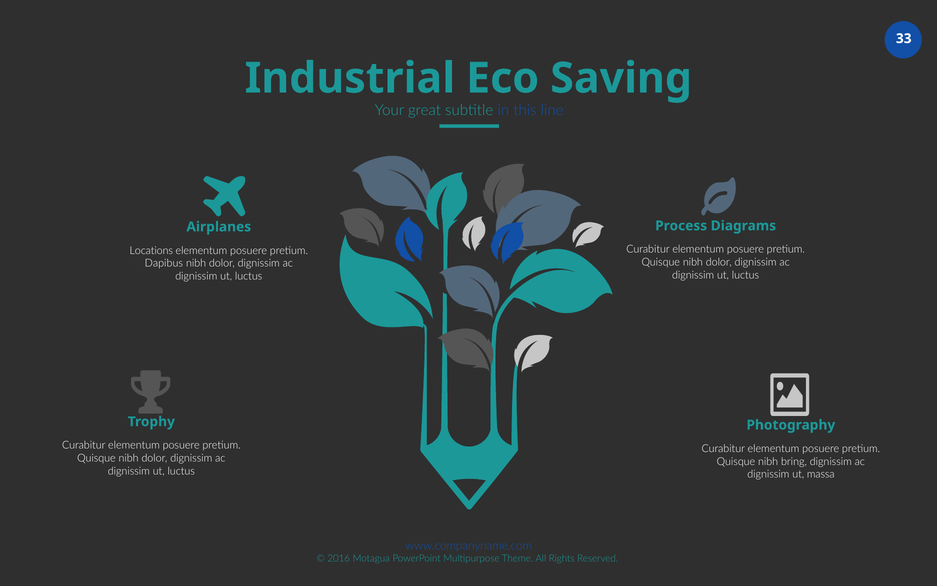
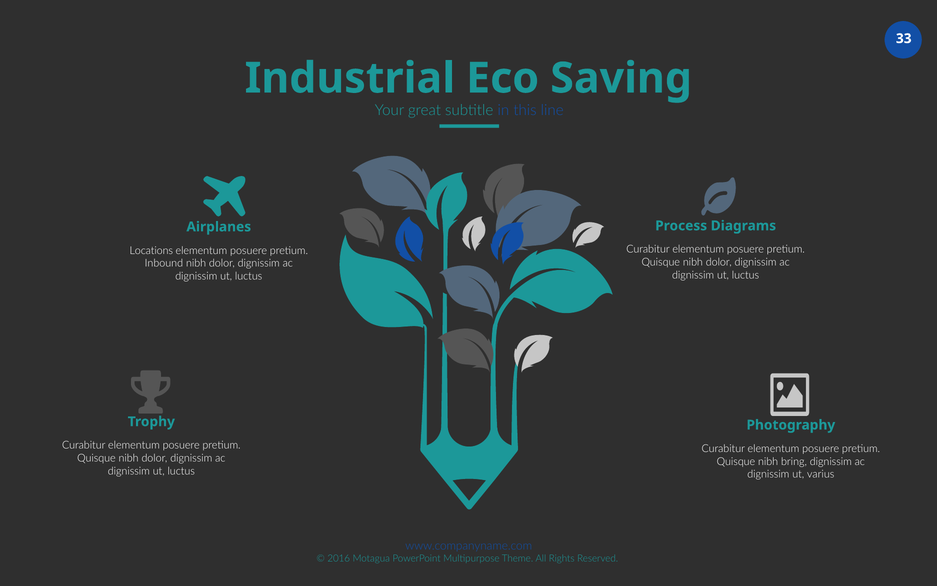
Dapibus: Dapibus -> Inbound
massa: massa -> varius
